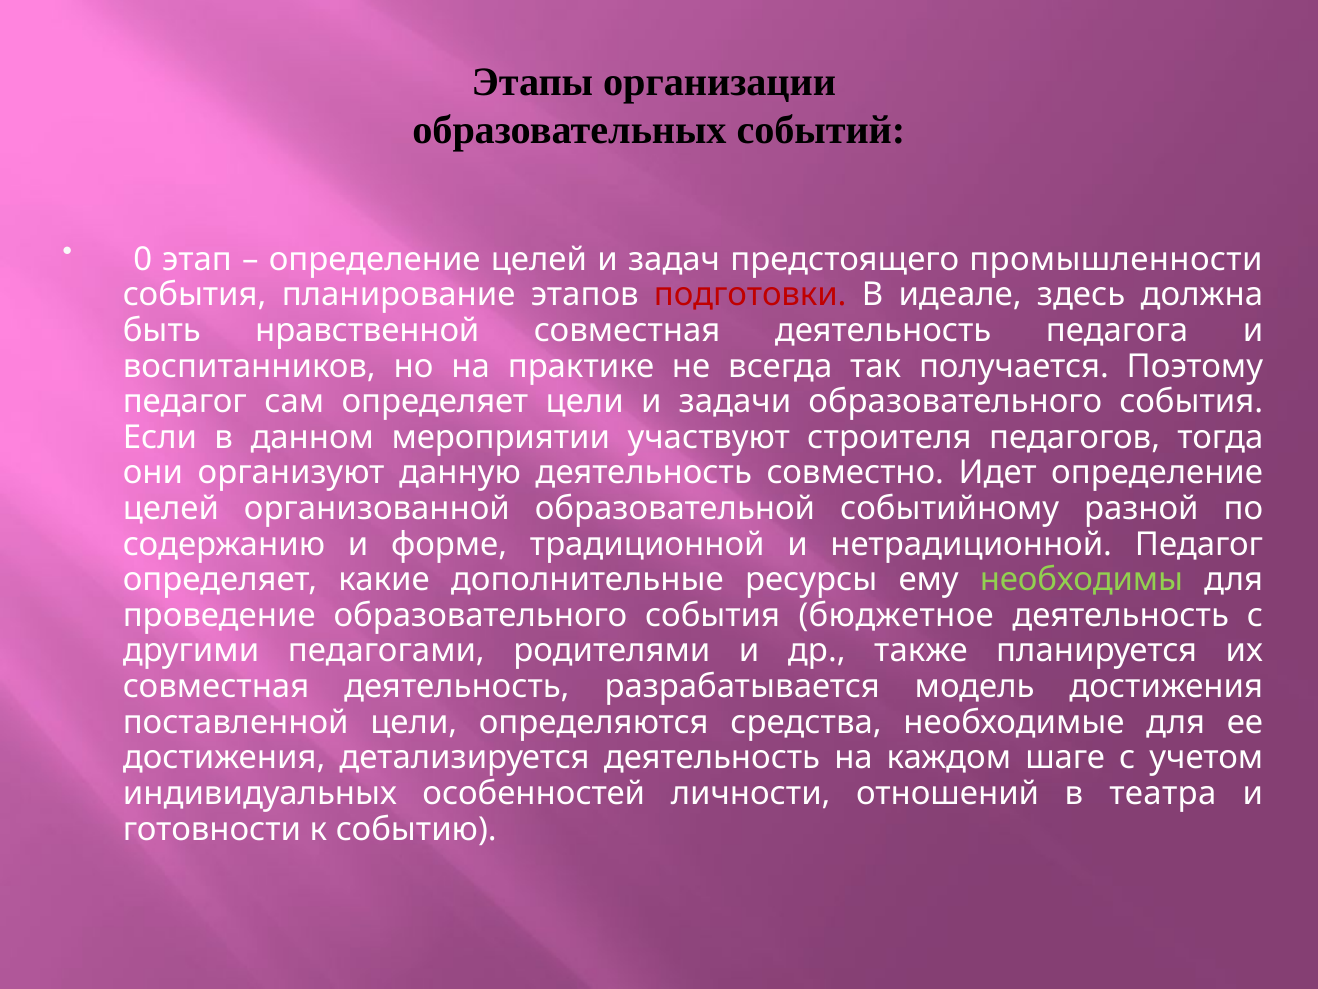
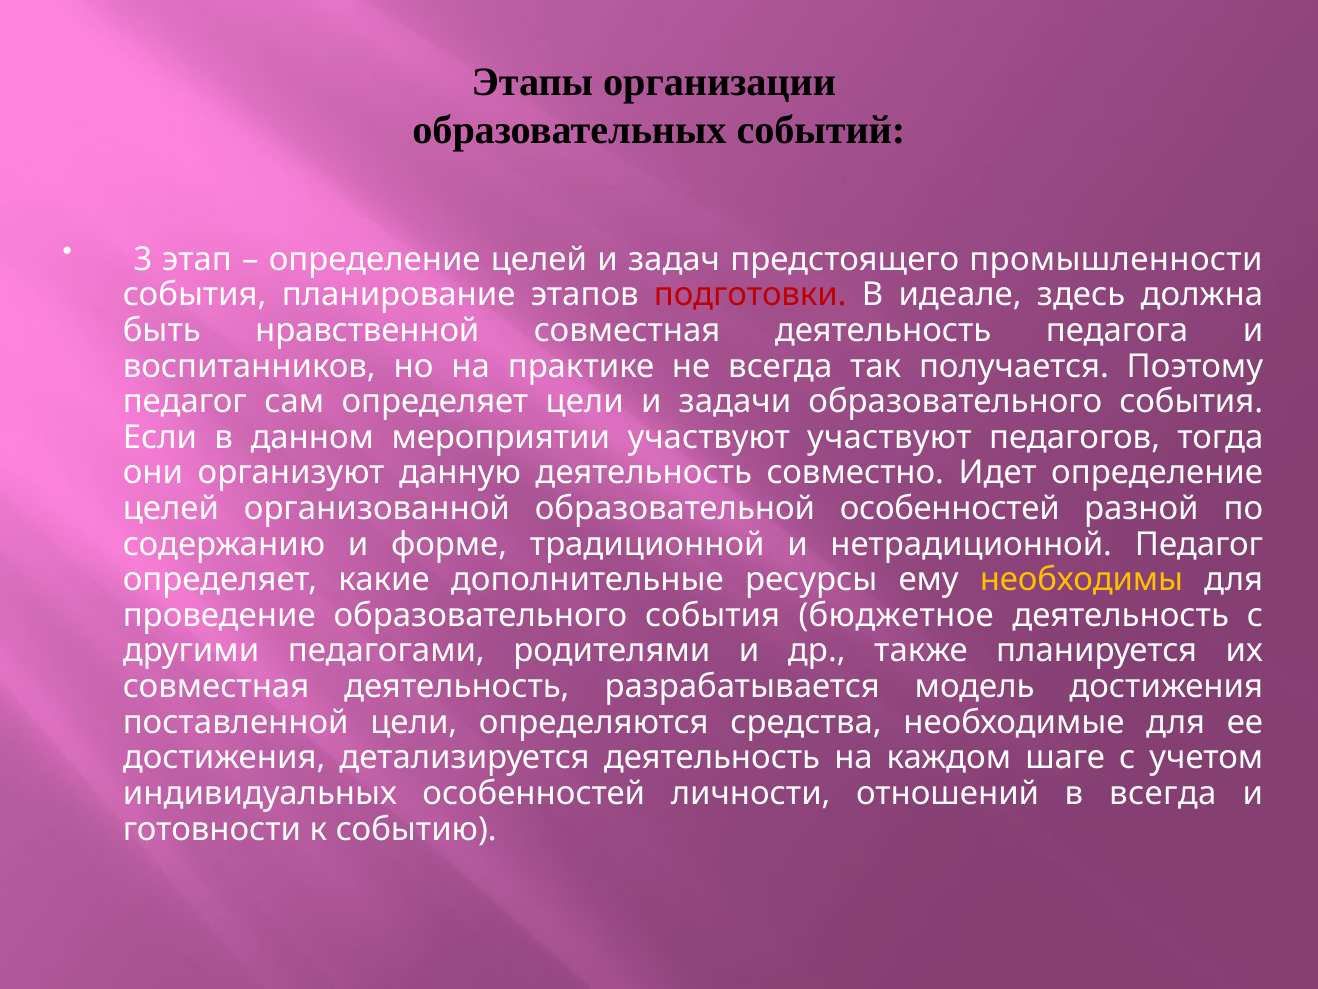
0: 0 -> 3
участвуют строителя: строителя -> участвуют
образовательной событийному: событийному -> особенностей
необходимы colour: light green -> yellow
в театра: театра -> всегда
